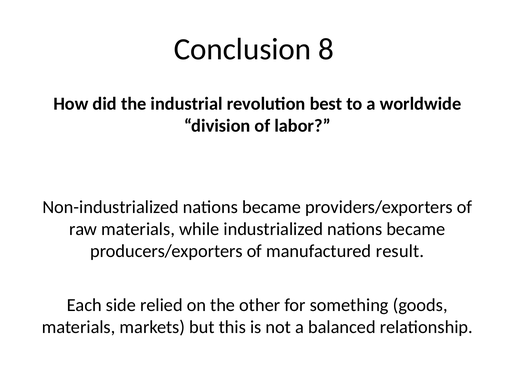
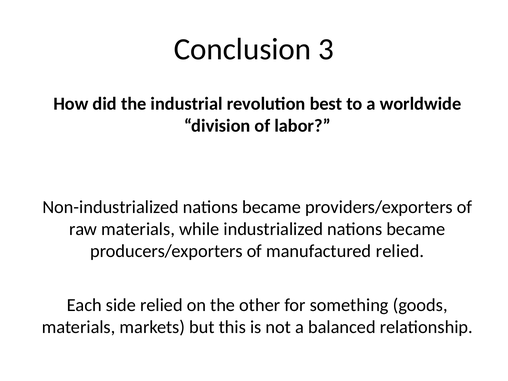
8: 8 -> 3
manufactured result: result -> relied
